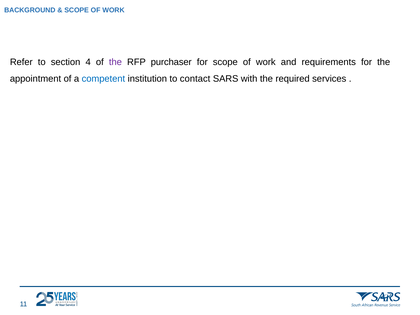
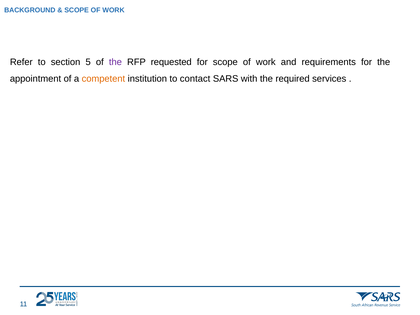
4: 4 -> 5
purchaser: purchaser -> requested
competent colour: blue -> orange
